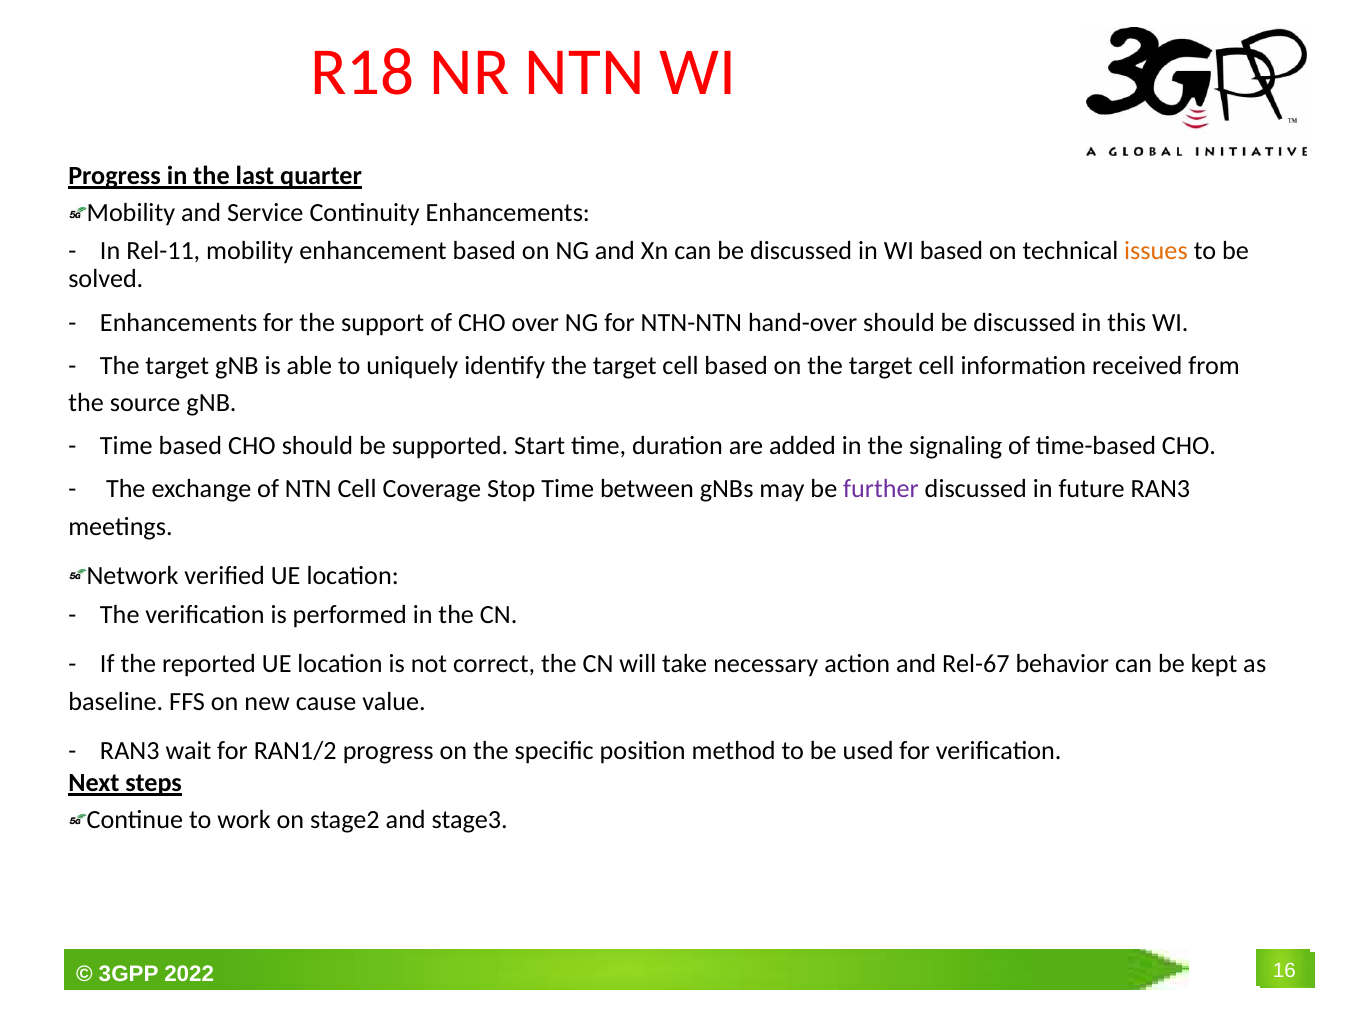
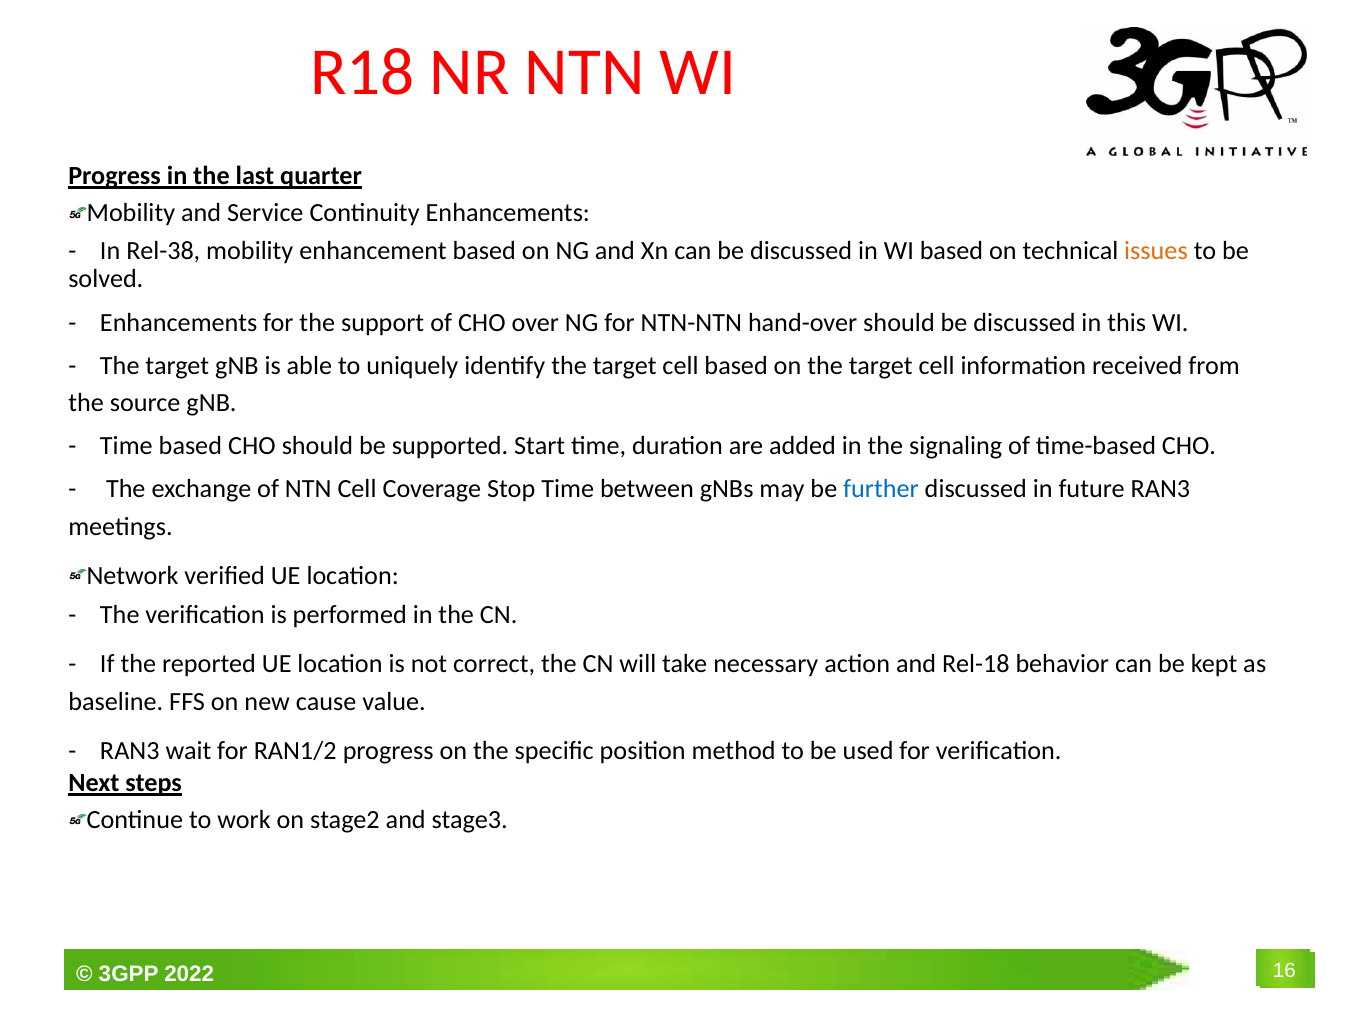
Rel-11: Rel-11 -> Rel-38
further colour: purple -> blue
Rel-67: Rel-67 -> Rel-18
